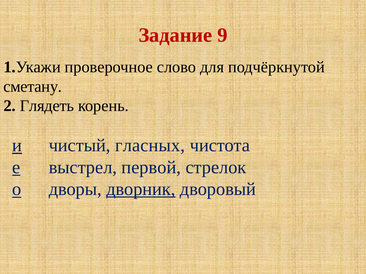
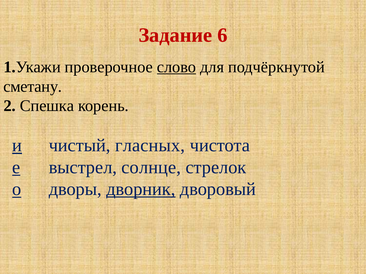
9: 9 -> 6
слово underline: none -> present
Глядеть: Глядеть -> Спешка
первой: первой -> солнце
